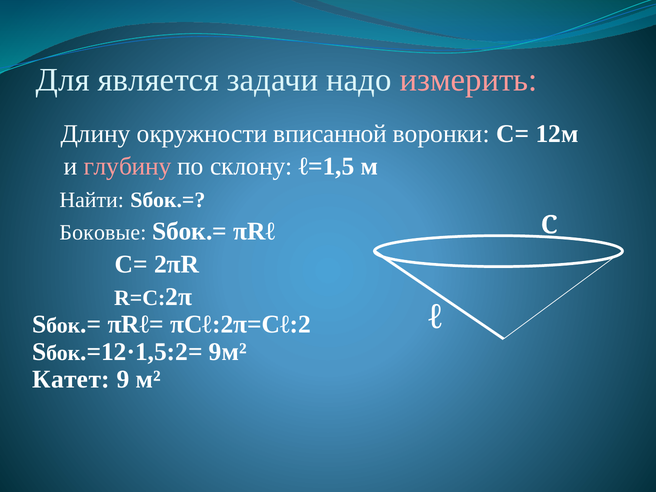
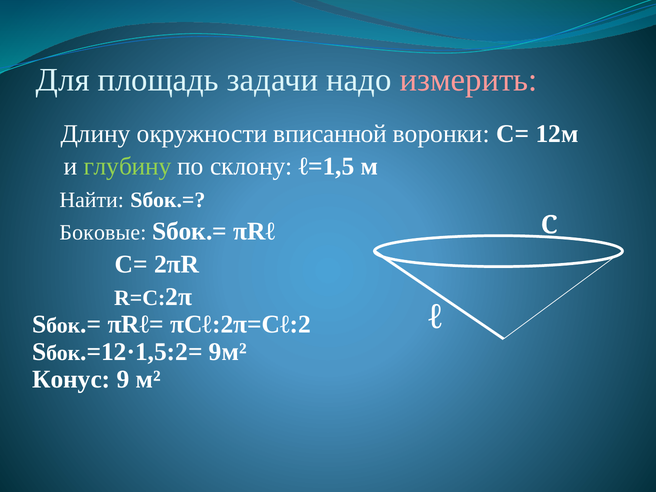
является: является -> площадь
глубину colour: pink -> light green
Катет: Катет -> Конус
